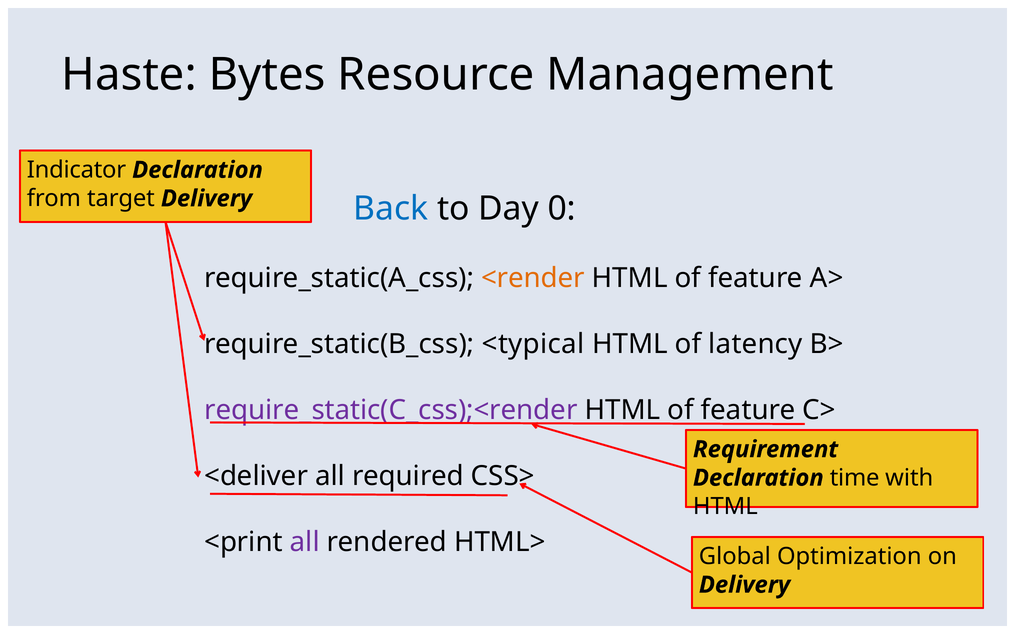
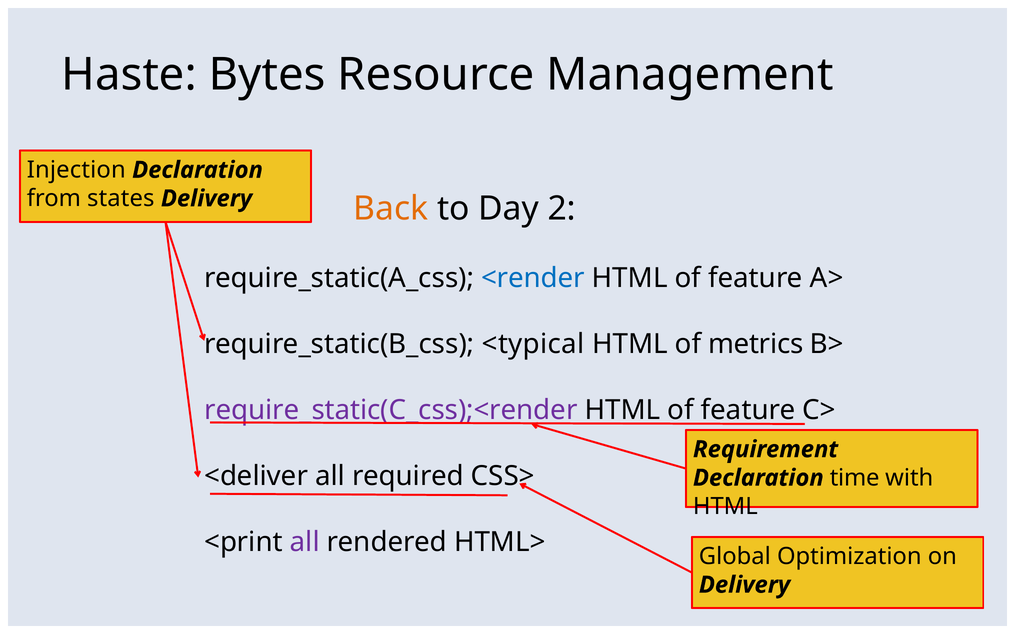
Indicator: Indicator -> Injection
Back colour: blue -> orange
0: 0 -> 2
target: target -> states
<render colour: orange -> blue
latency: latency -> metrics
